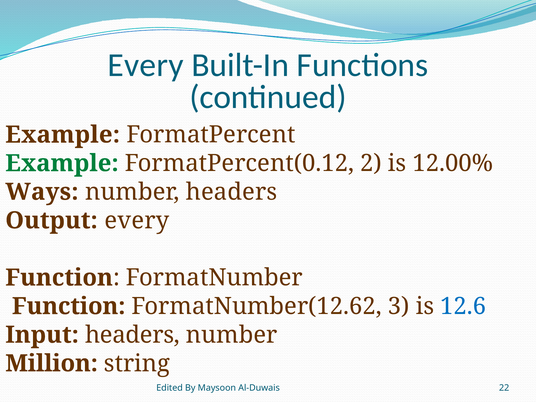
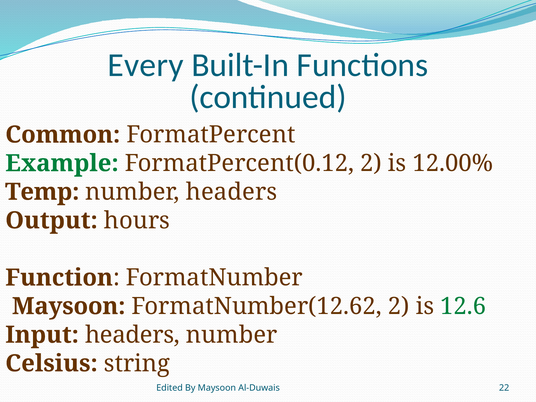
Example at (63, 135): Example -> Common
Ways: Ways -> Temp
Output every: every -> hours
Function at (69, 306): Function -> Maysoon
FormatNumber(12.62 3: 3 -> 2
12.6 colour: blue -> green
Million: Million -> Celsius
